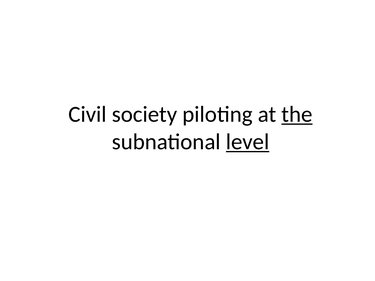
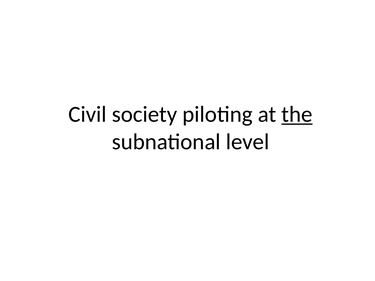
level underline: present -> none
